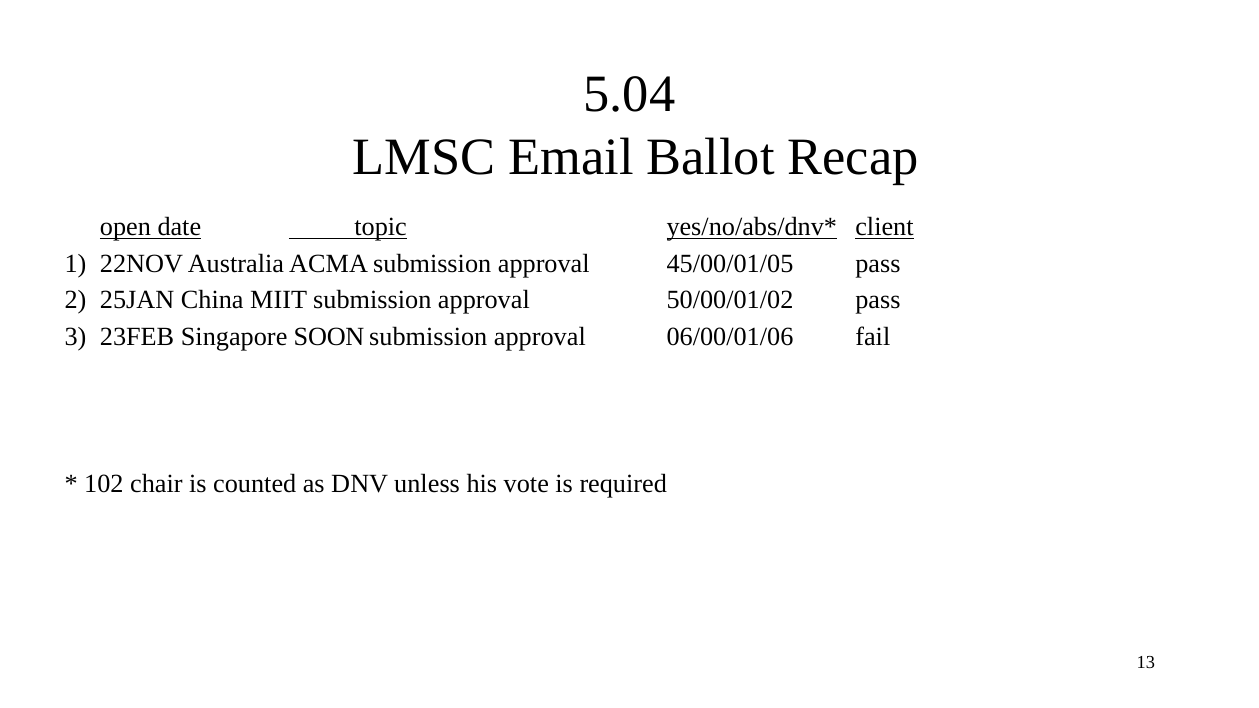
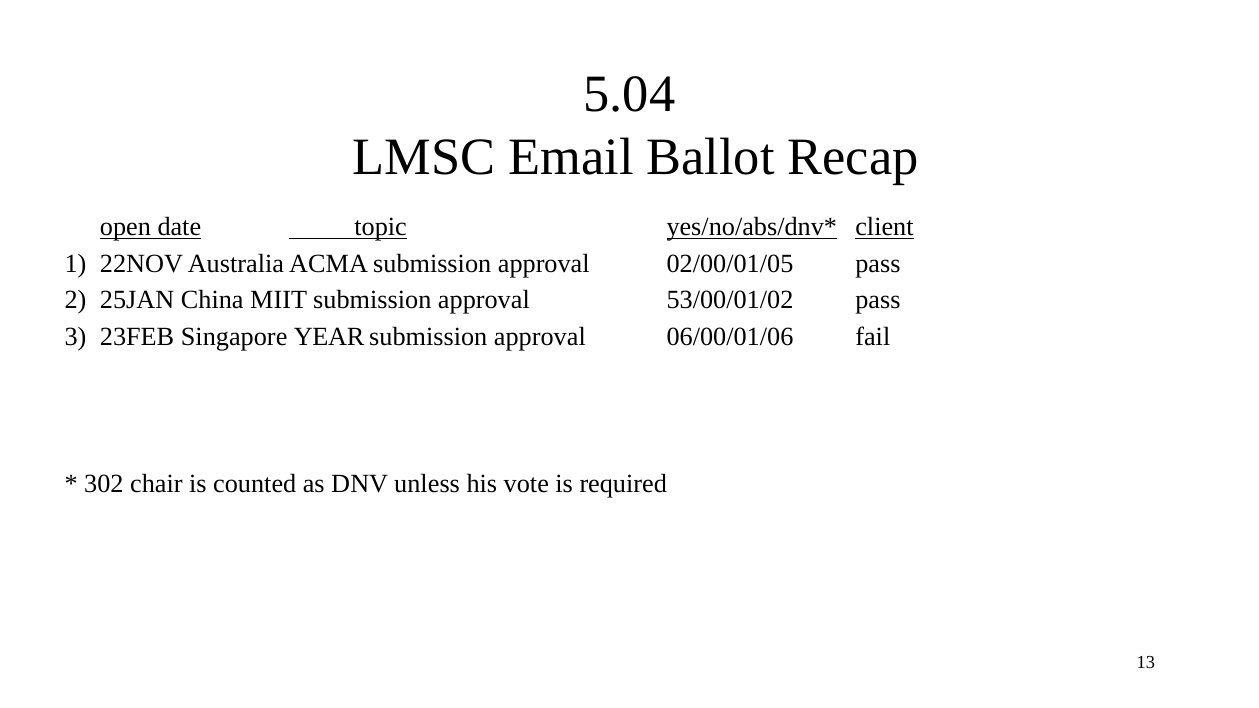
45/00/01/05: 45/00/01/05 -> 02/00/01/05
50/00/01/02: 50/00/01/02 -> 53/00/01/02
SOON: SOON -> YEAR
102: 102 -> 302
